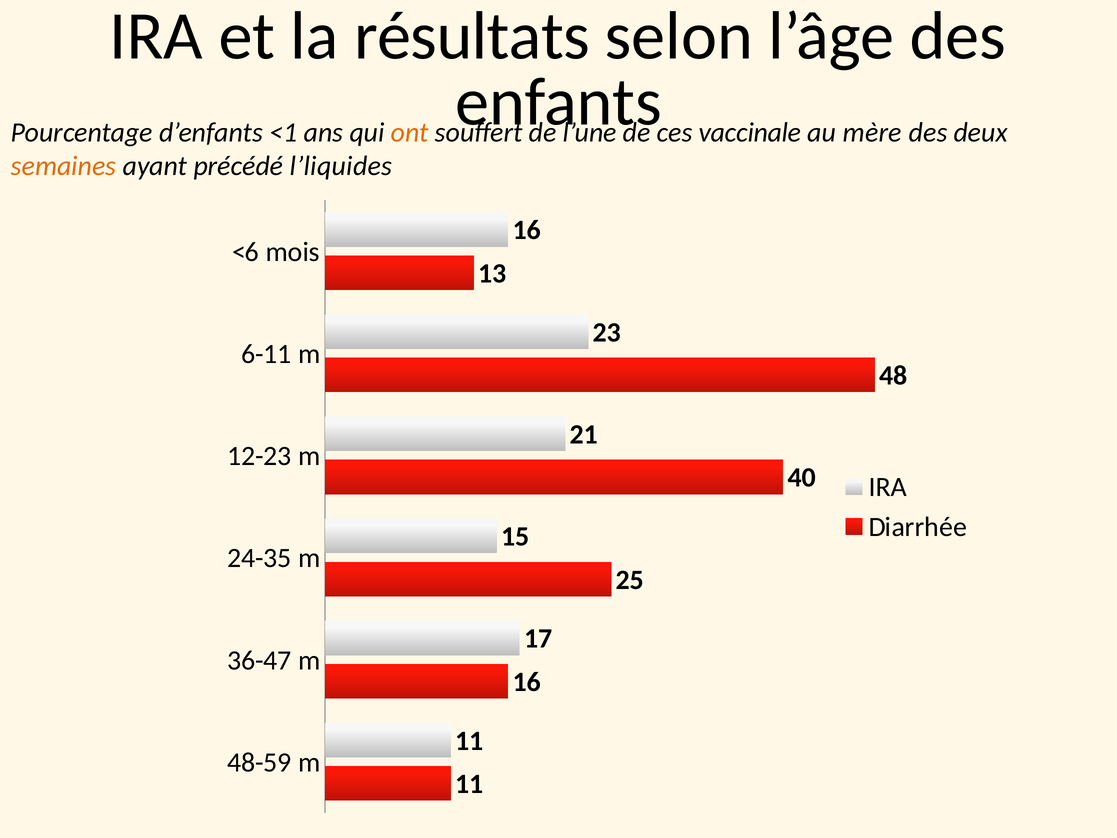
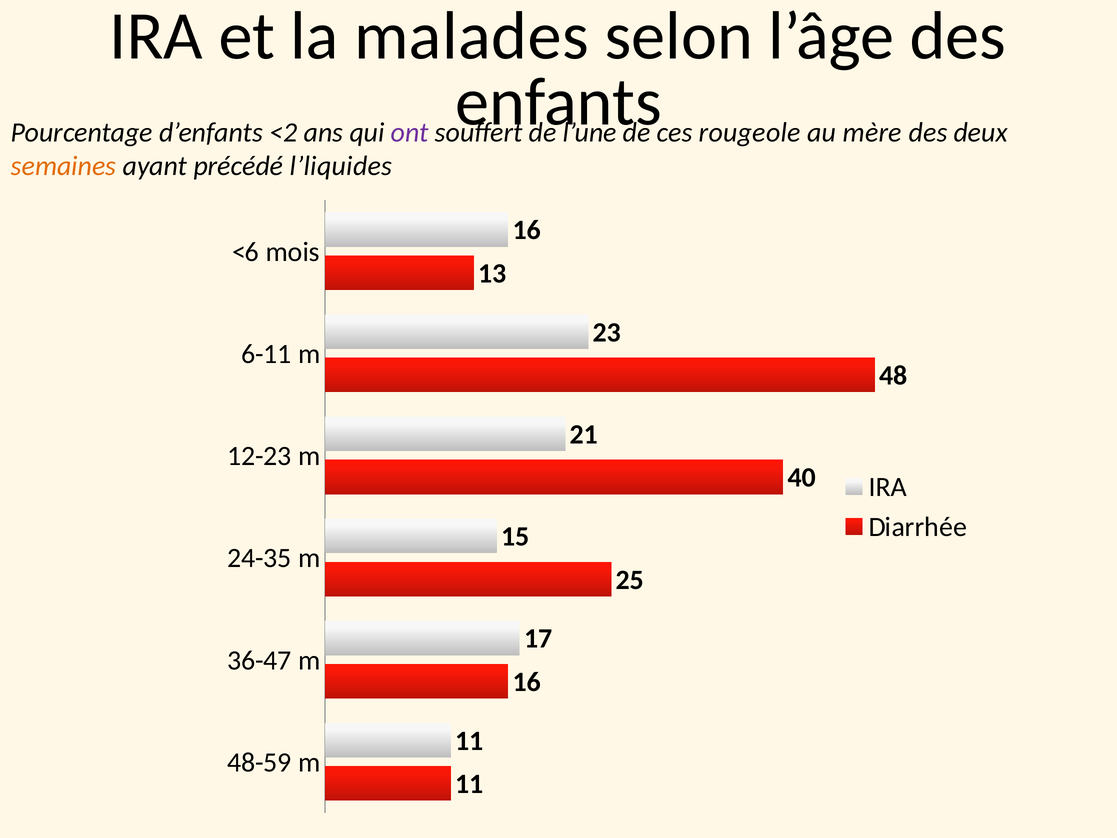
résultats: résultats -> malades
<1: <1 -> <2
ont colour: orange -> purple
vaccinale: vaccinale -> rougeole
